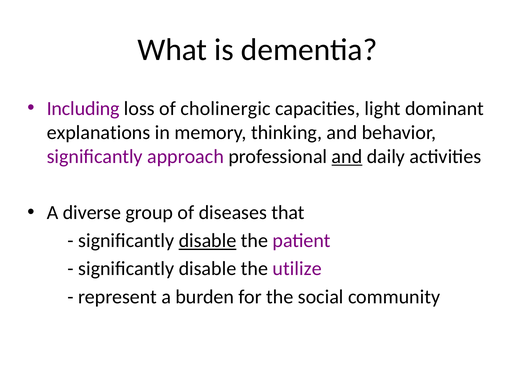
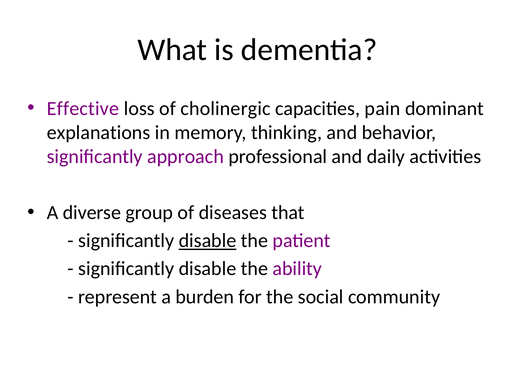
Including: Including -> Effective
light: light -> pain
and at (347, 157) underline: present -> none
utilize: utilize -> ability
